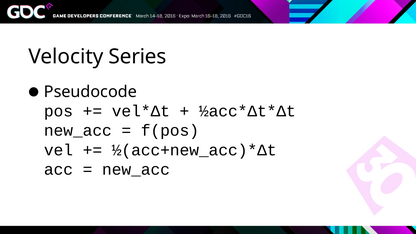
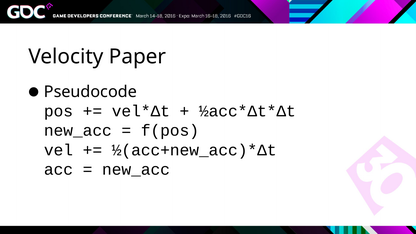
Series: Series -> Paper
